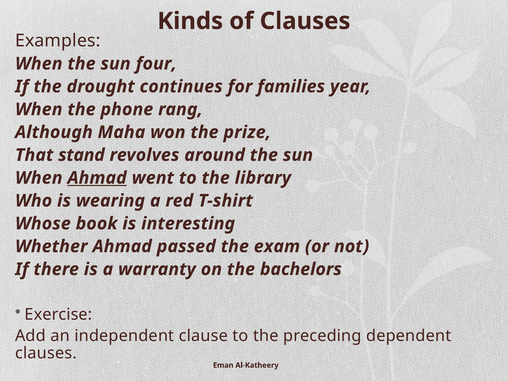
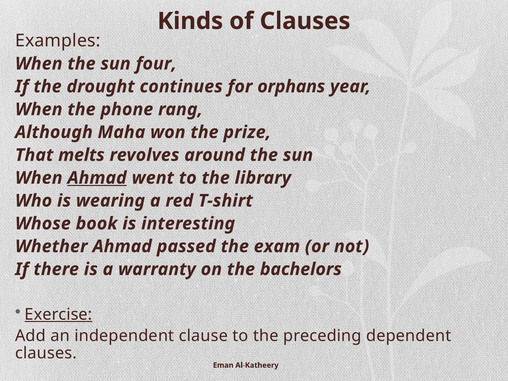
families: families -> orphans
stand: stand -> melts
Exercise underline: none -> present
